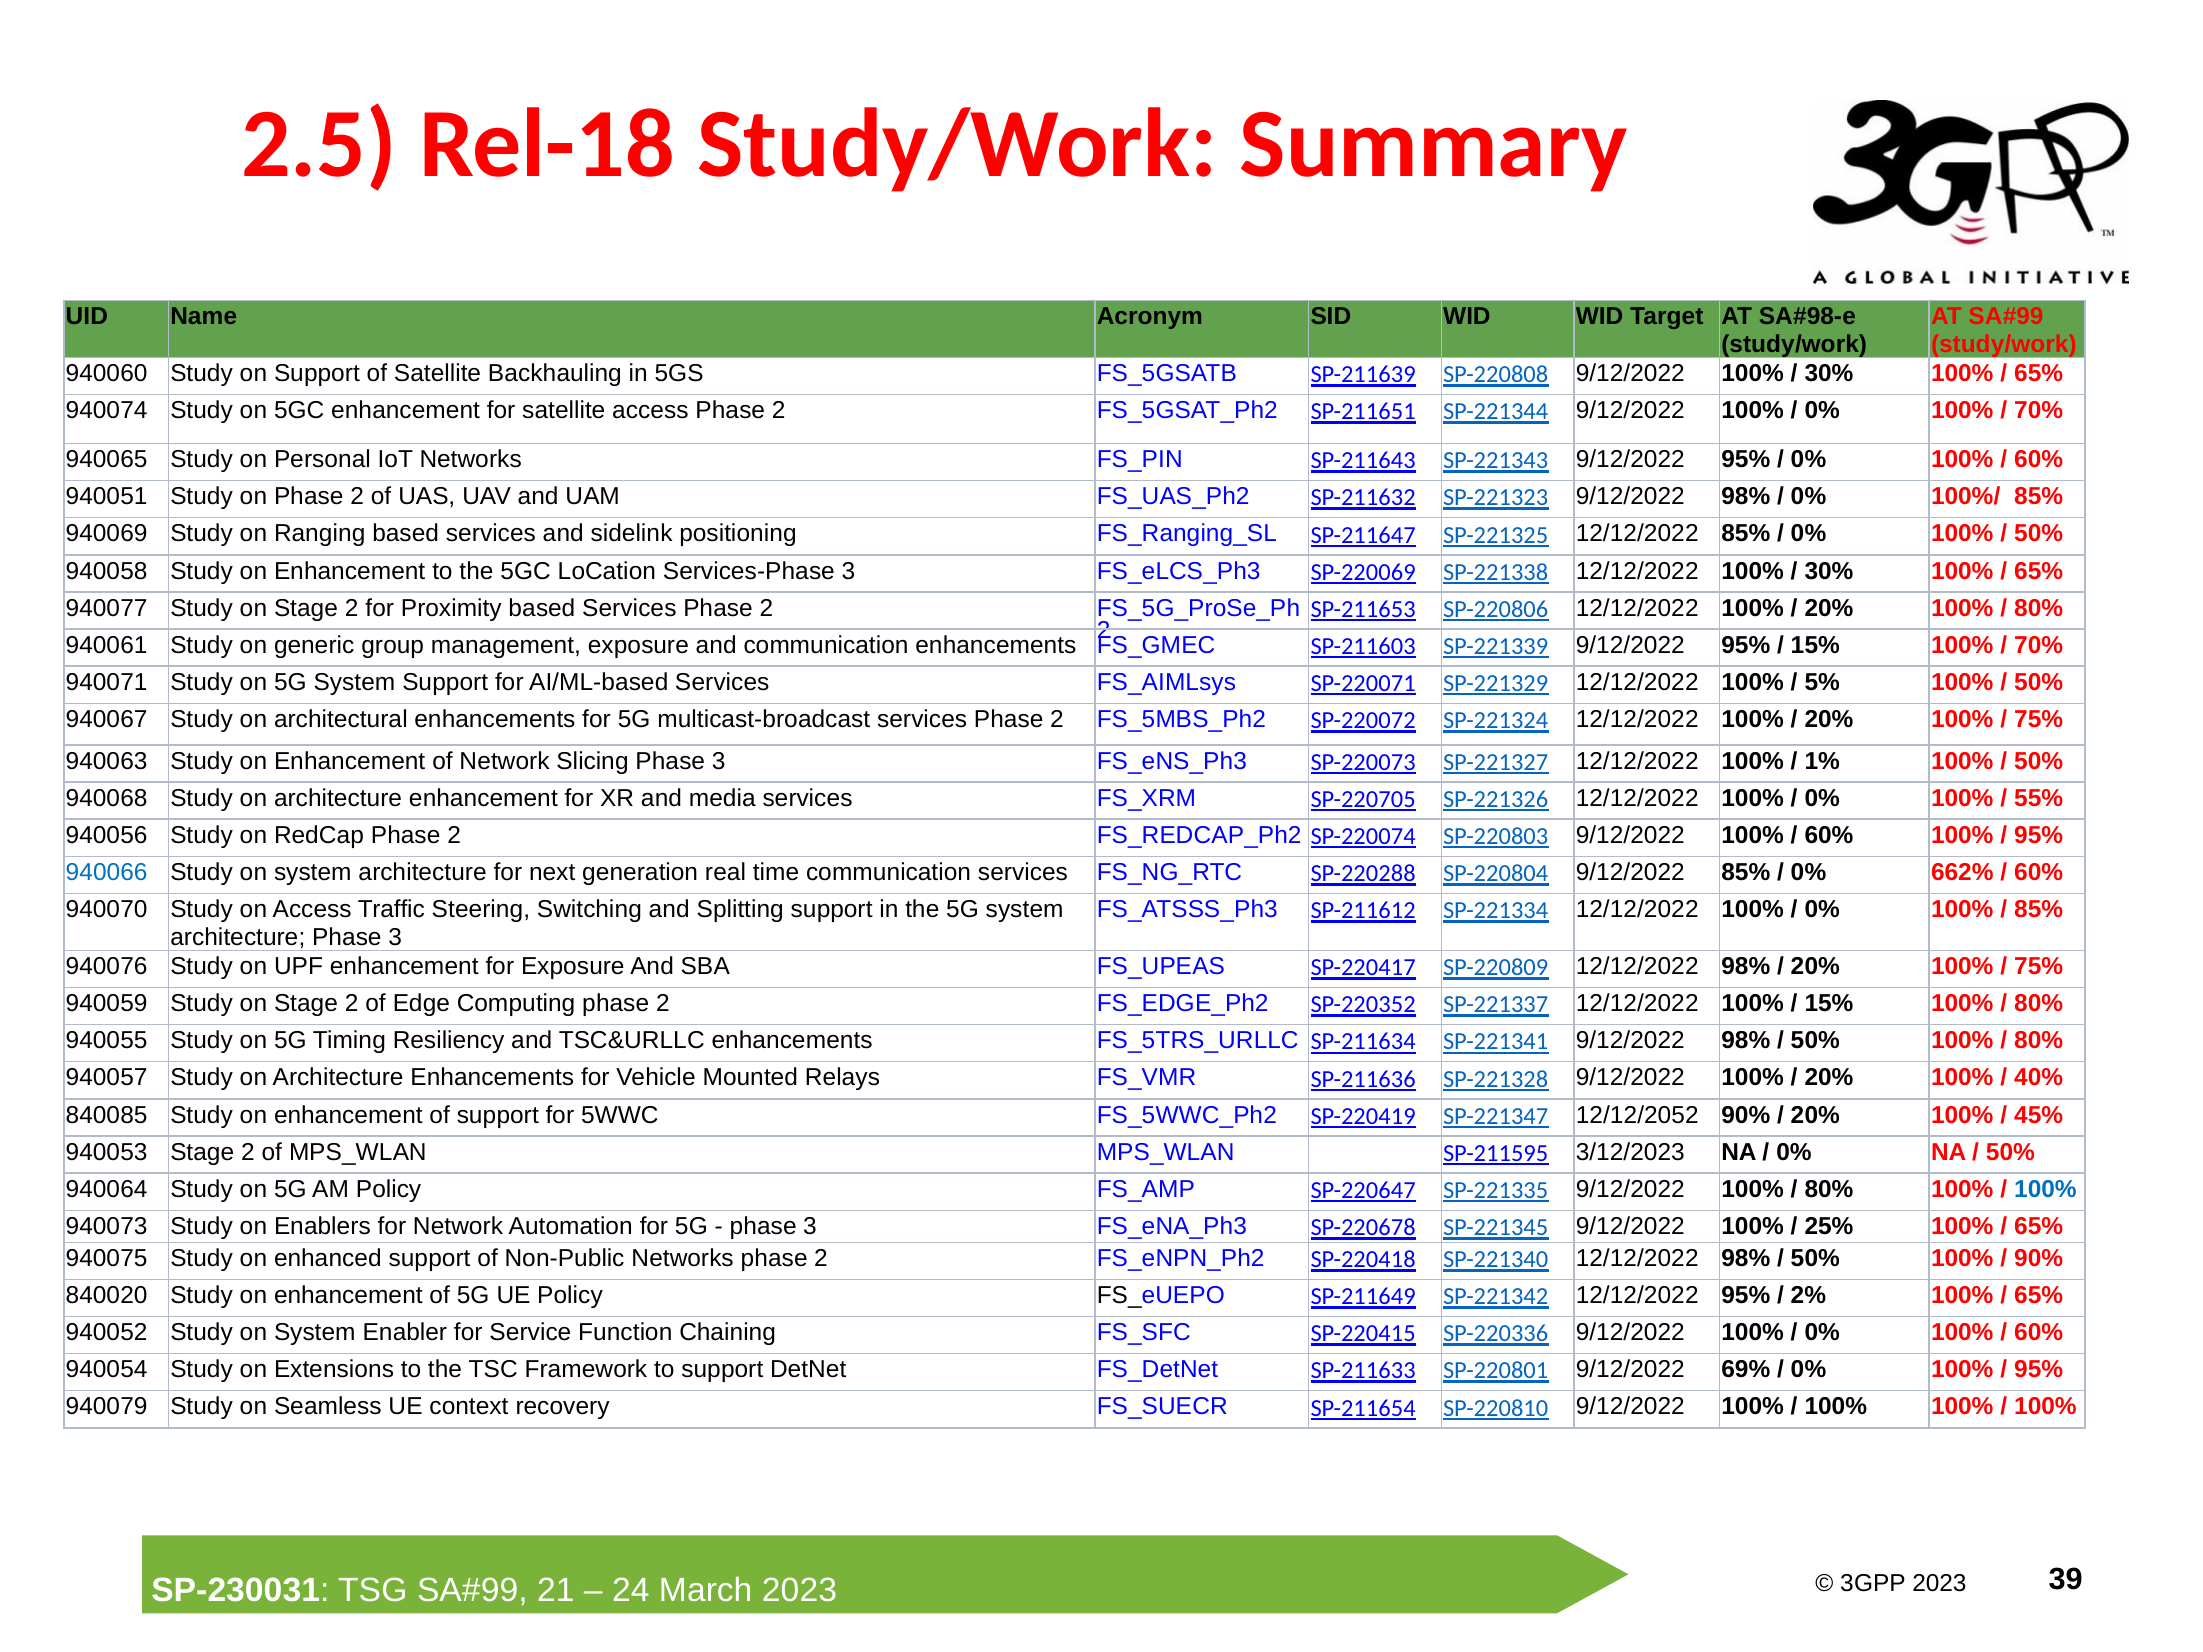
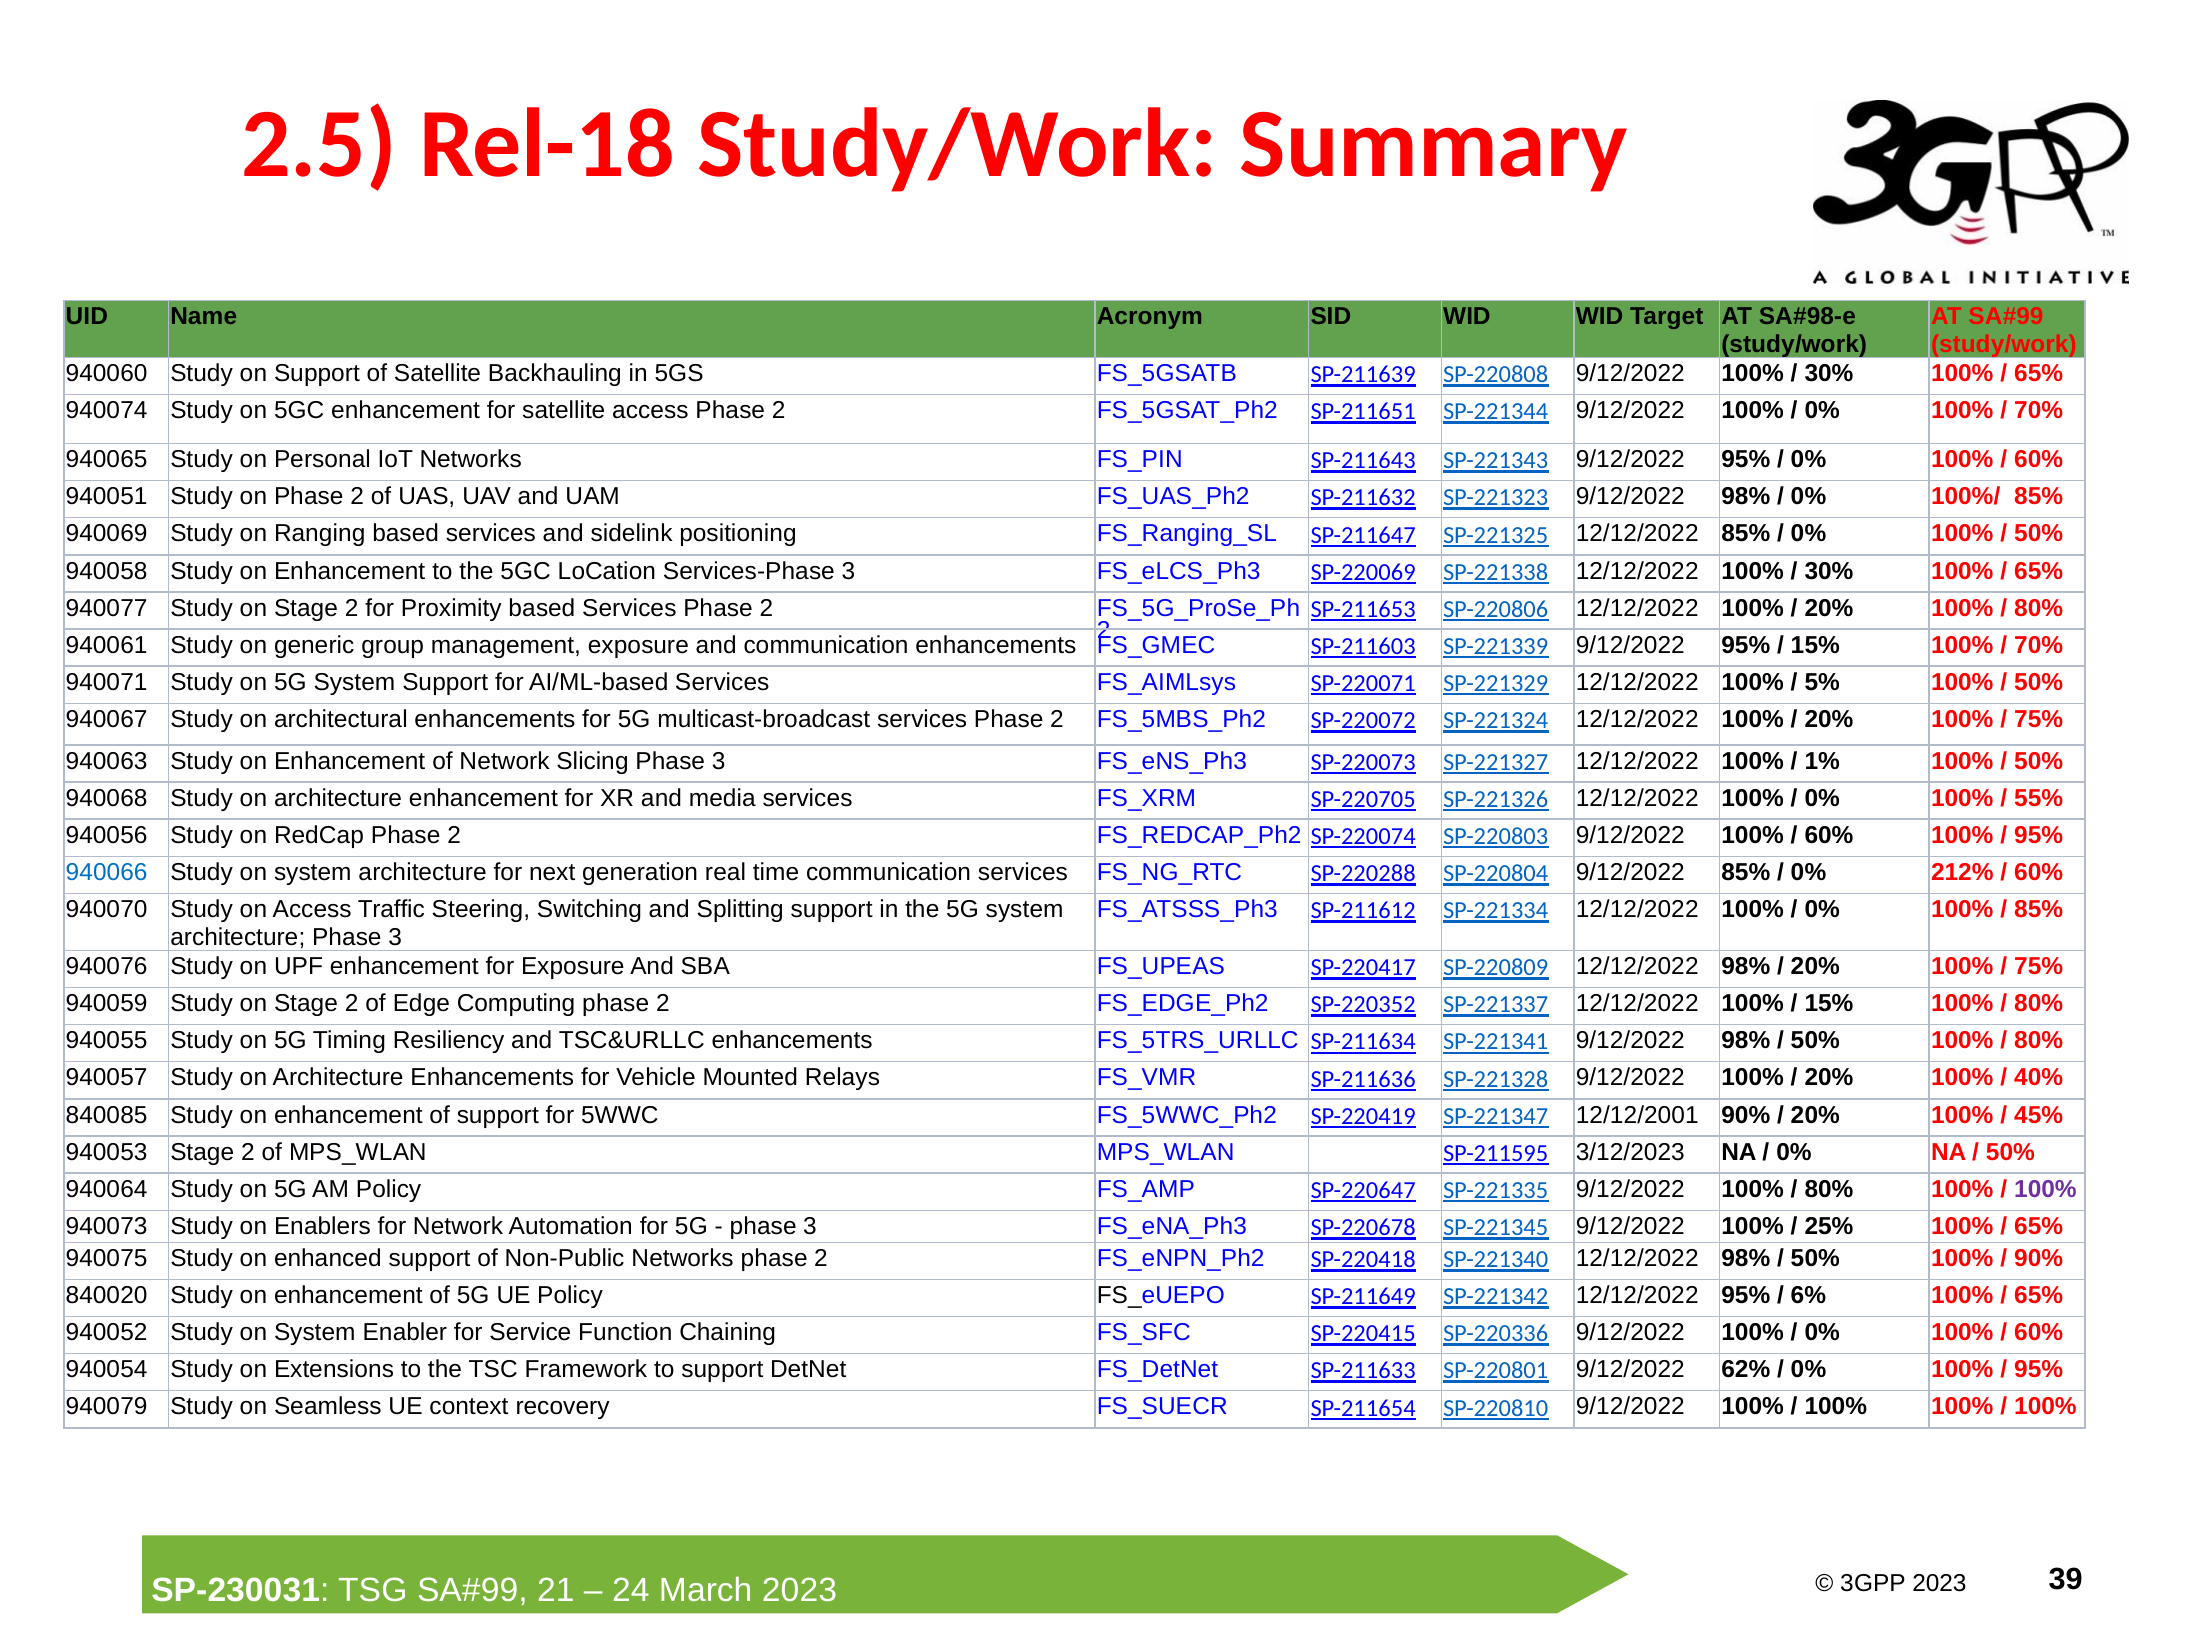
662%: 662% -> 212%
12/12/2052: 12/12/2052 -> 12/12/2001
100% at (2045, 1189) colour: blue -> purple
2%: 2% -> 6%
69%: 69% -> 62%
